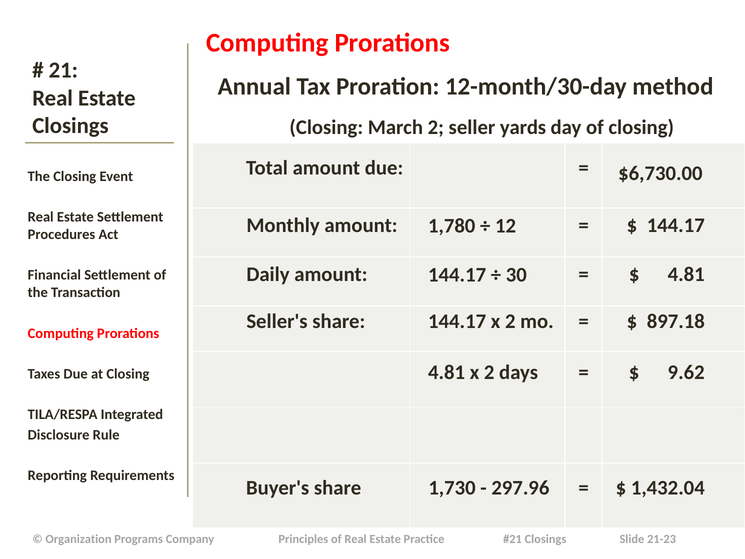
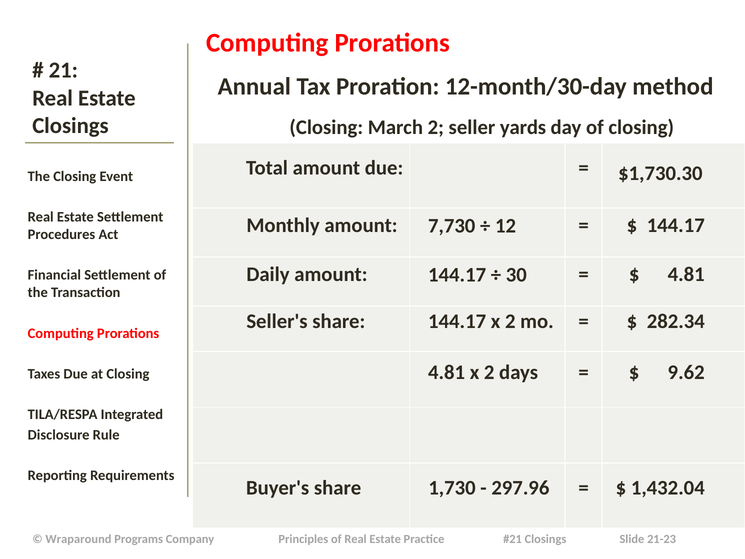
$6,730.00: $6,730.00 -> $1,730.30
1,780: 1,780 -> 7,730
897.18: 897.18 -> 282.34
Organization: Organization -> Wraparound
